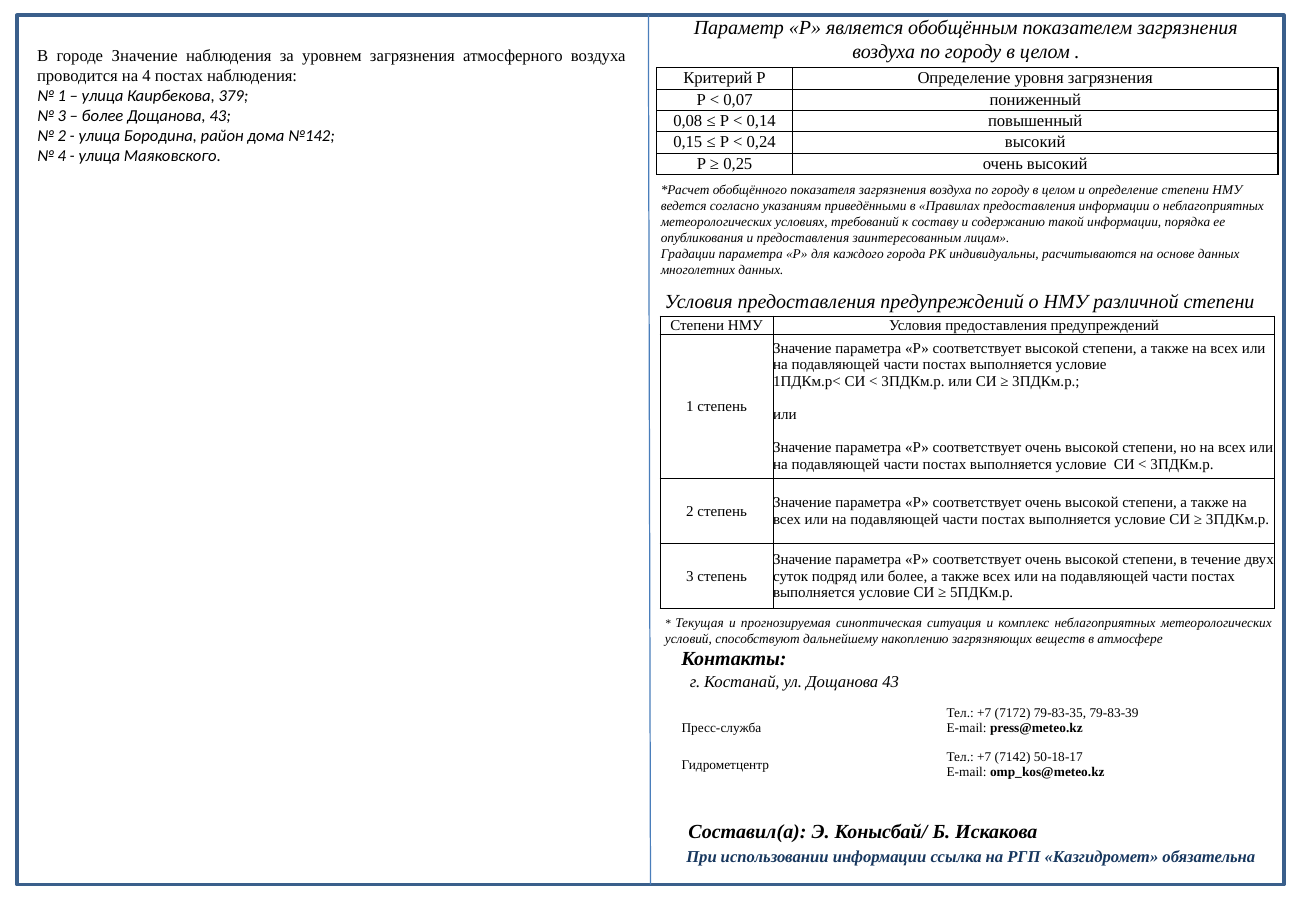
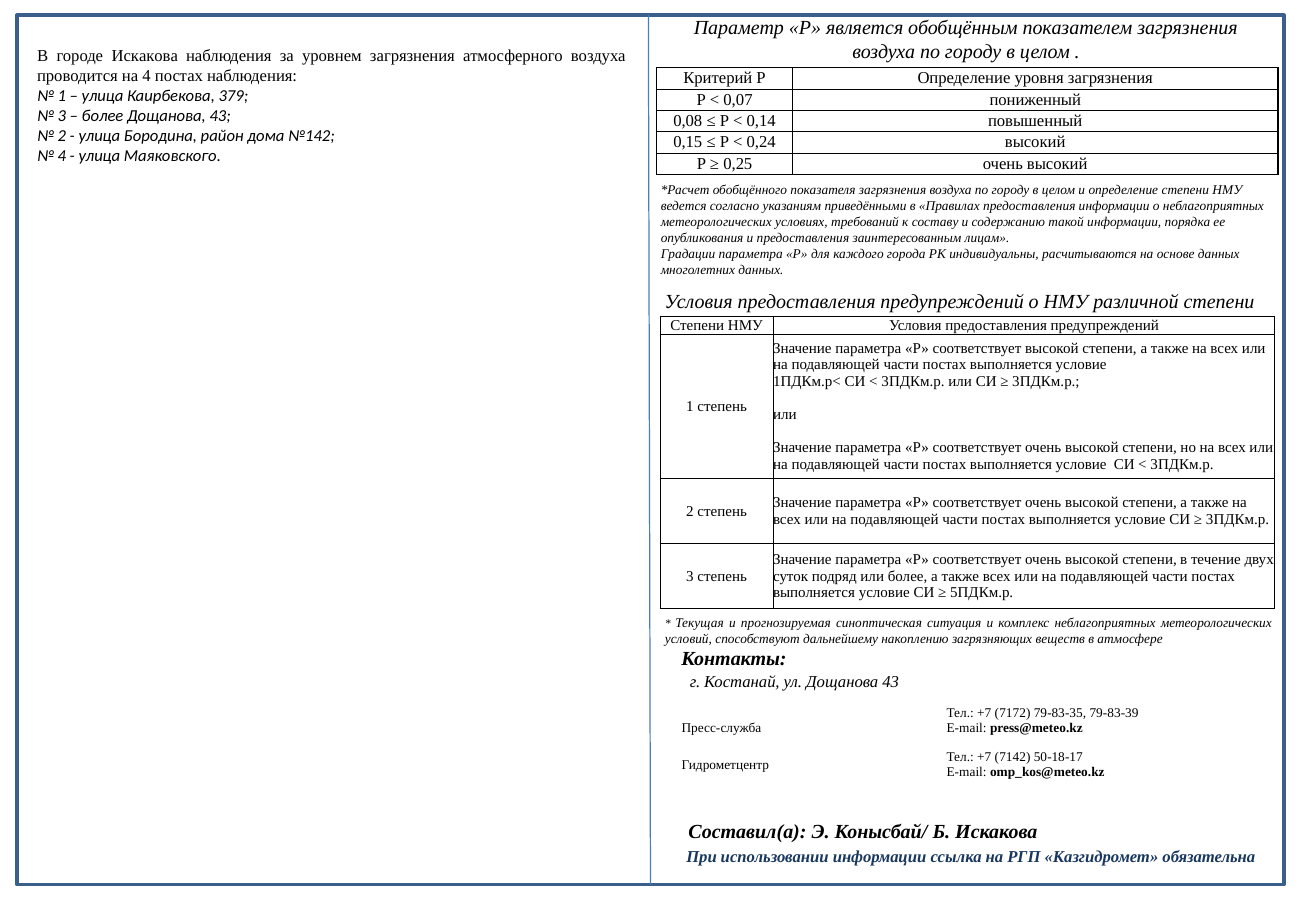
городе Значение: Значение -> Искакова
